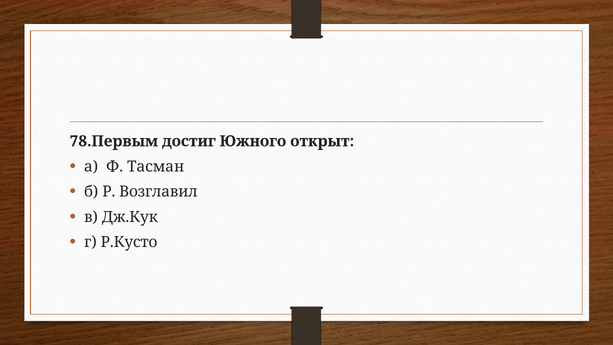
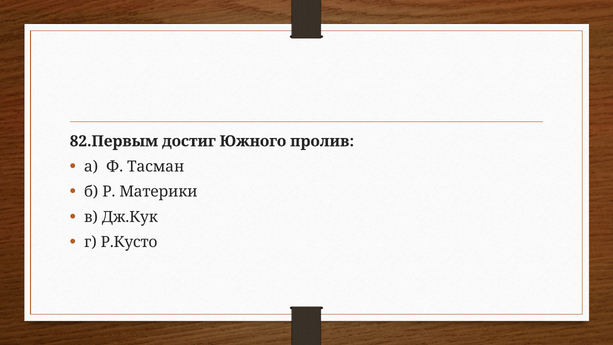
78.Первым: 78.Первым -> 82.Первым
открыт: открыт -> пролив
Возглавил: Возглавил -> Материки
